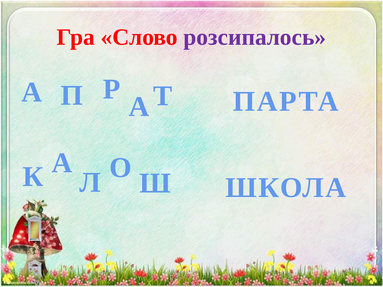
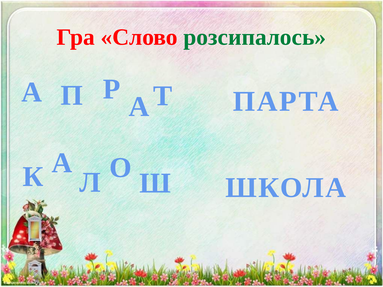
розсипалось colour: purple -> green
